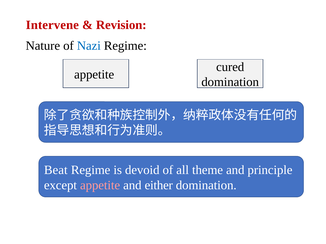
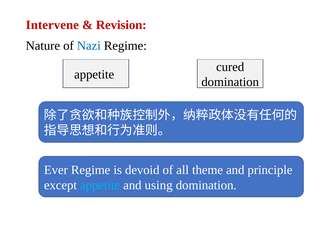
Beat: Beat -> Ever
appetite at (100, 185) colour: pink -> light blue
either: either -> using
